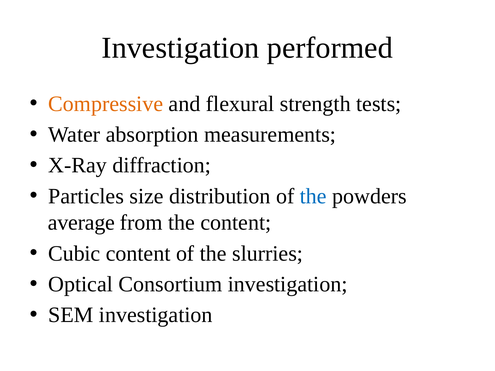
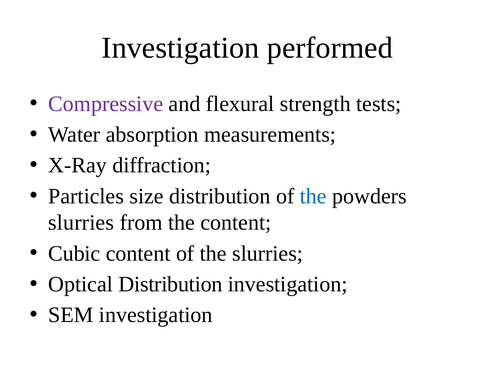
Compressive colour: orange -> purple
average at (81, 223): average -> slurries
Optical Consortium: Consortium -> Distribution
